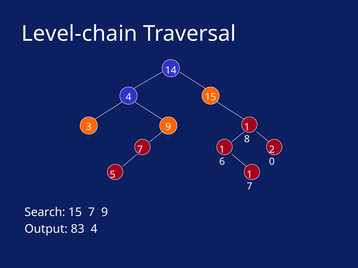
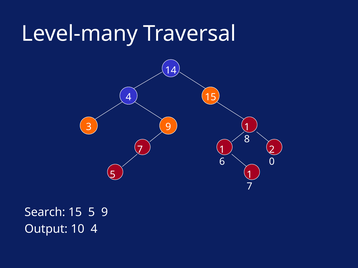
Level-chain: Level-chain -> Level-many
15 7: 7 -> 5
83: 83 -> 10
